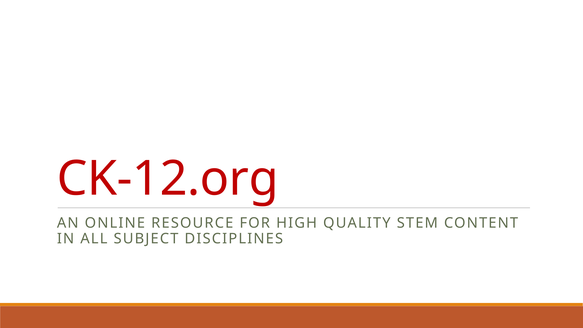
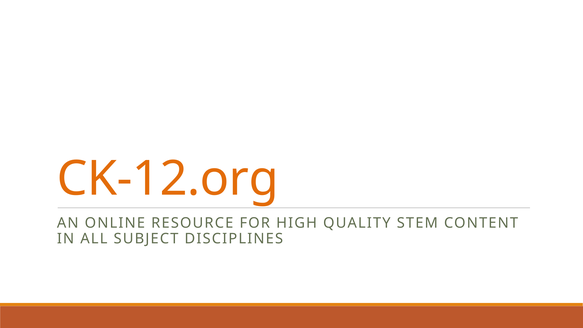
CK-12.org colour: red -> orange
